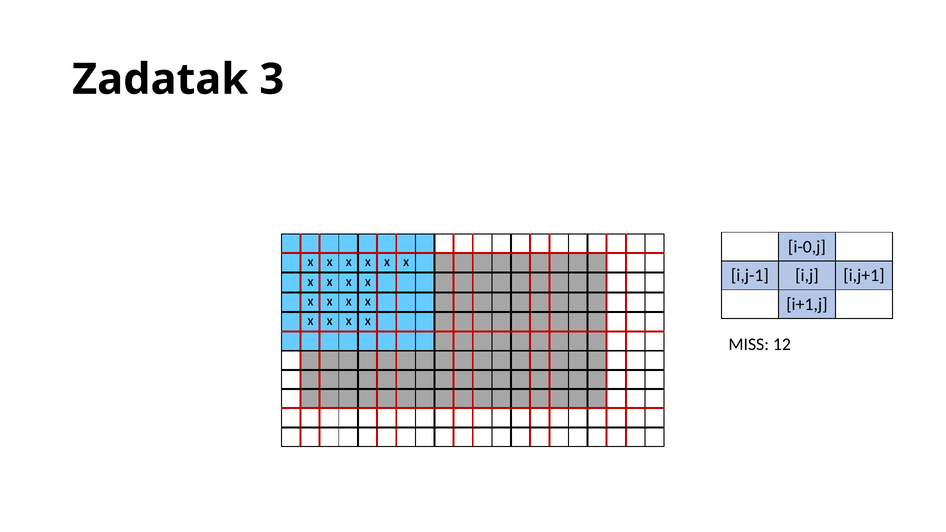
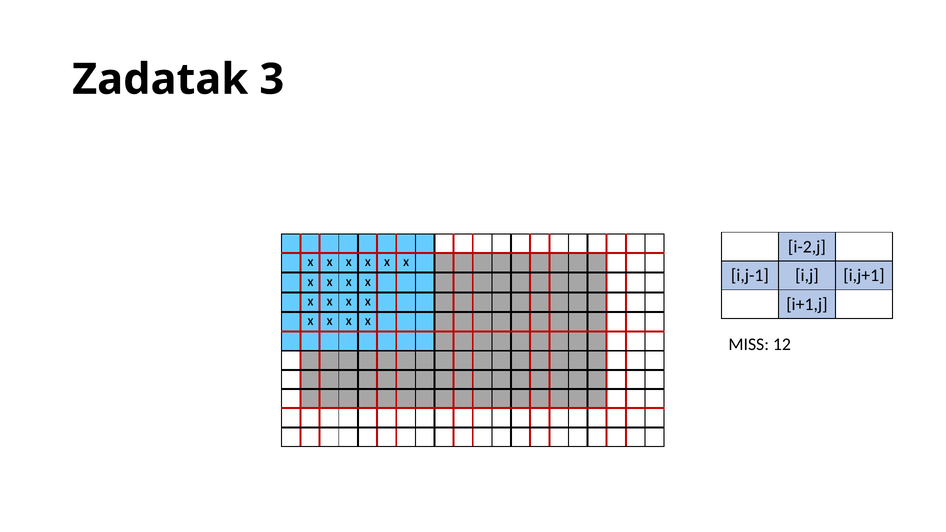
i-0,j: i-0,j -> i-2,j
